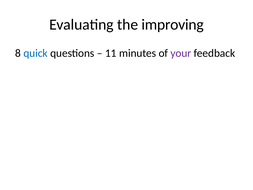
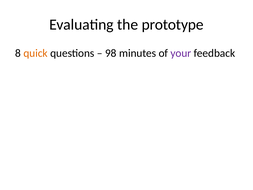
improving: improving -> prototype
quick colour: blue -> orange
11: 11 -> 98
